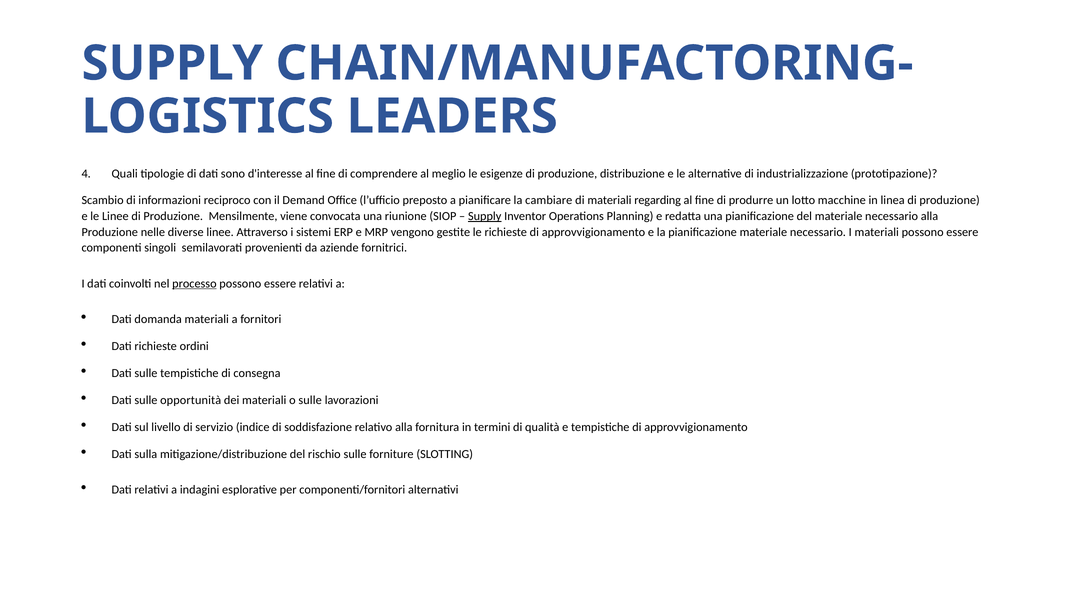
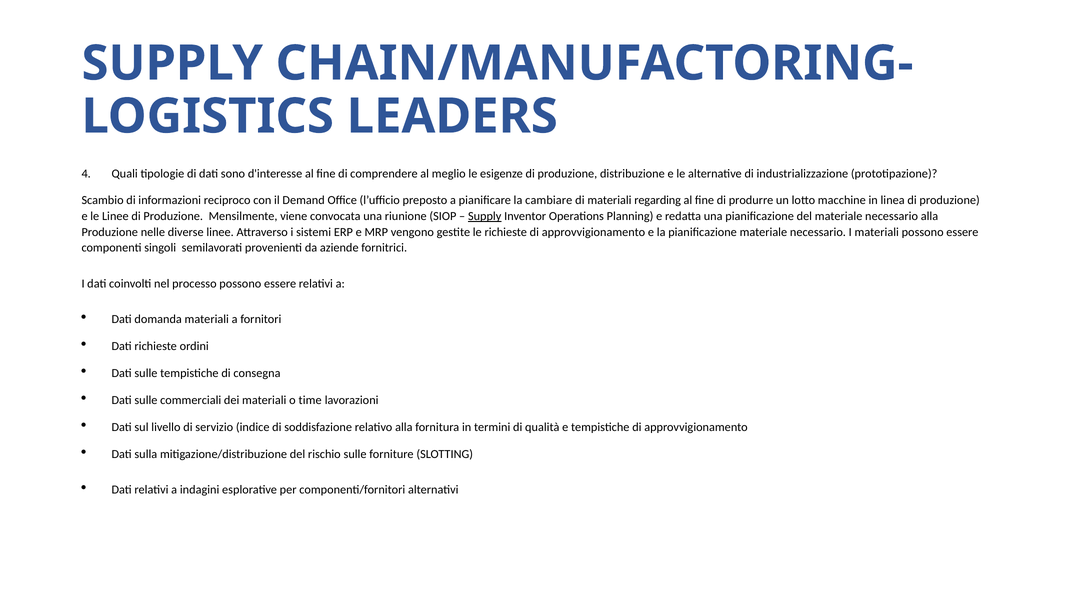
processo underline: present -> none
opportunità: opportunità -> commerciali
o sulle: sulle -> time
